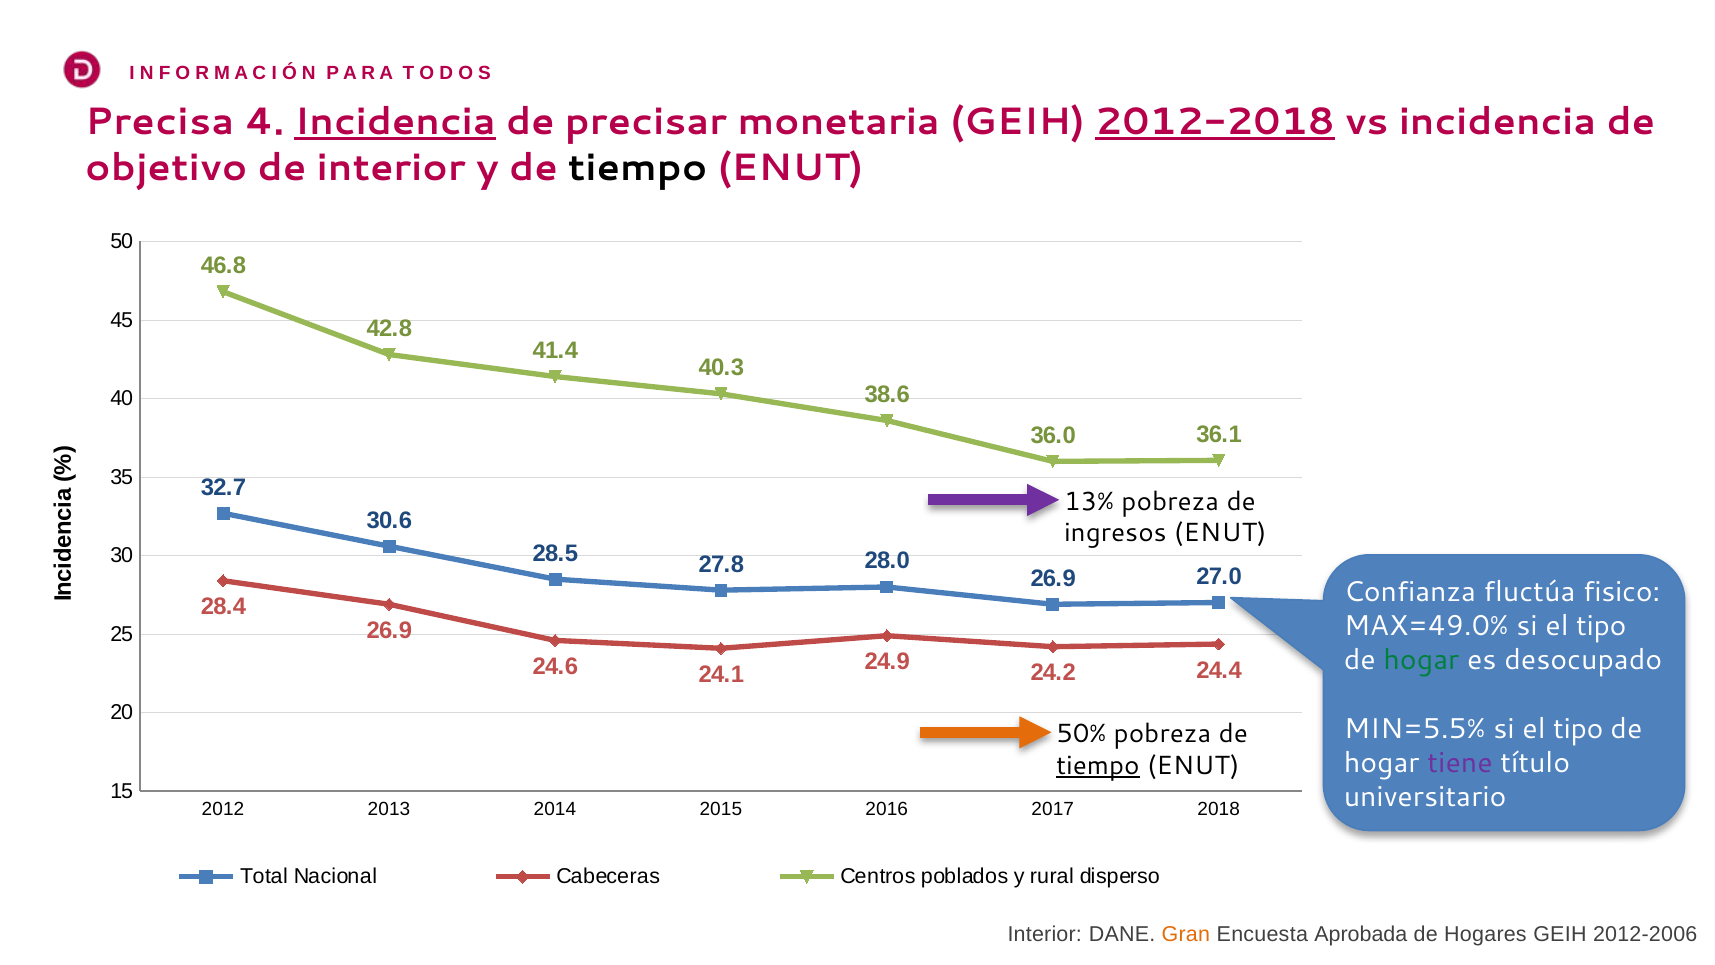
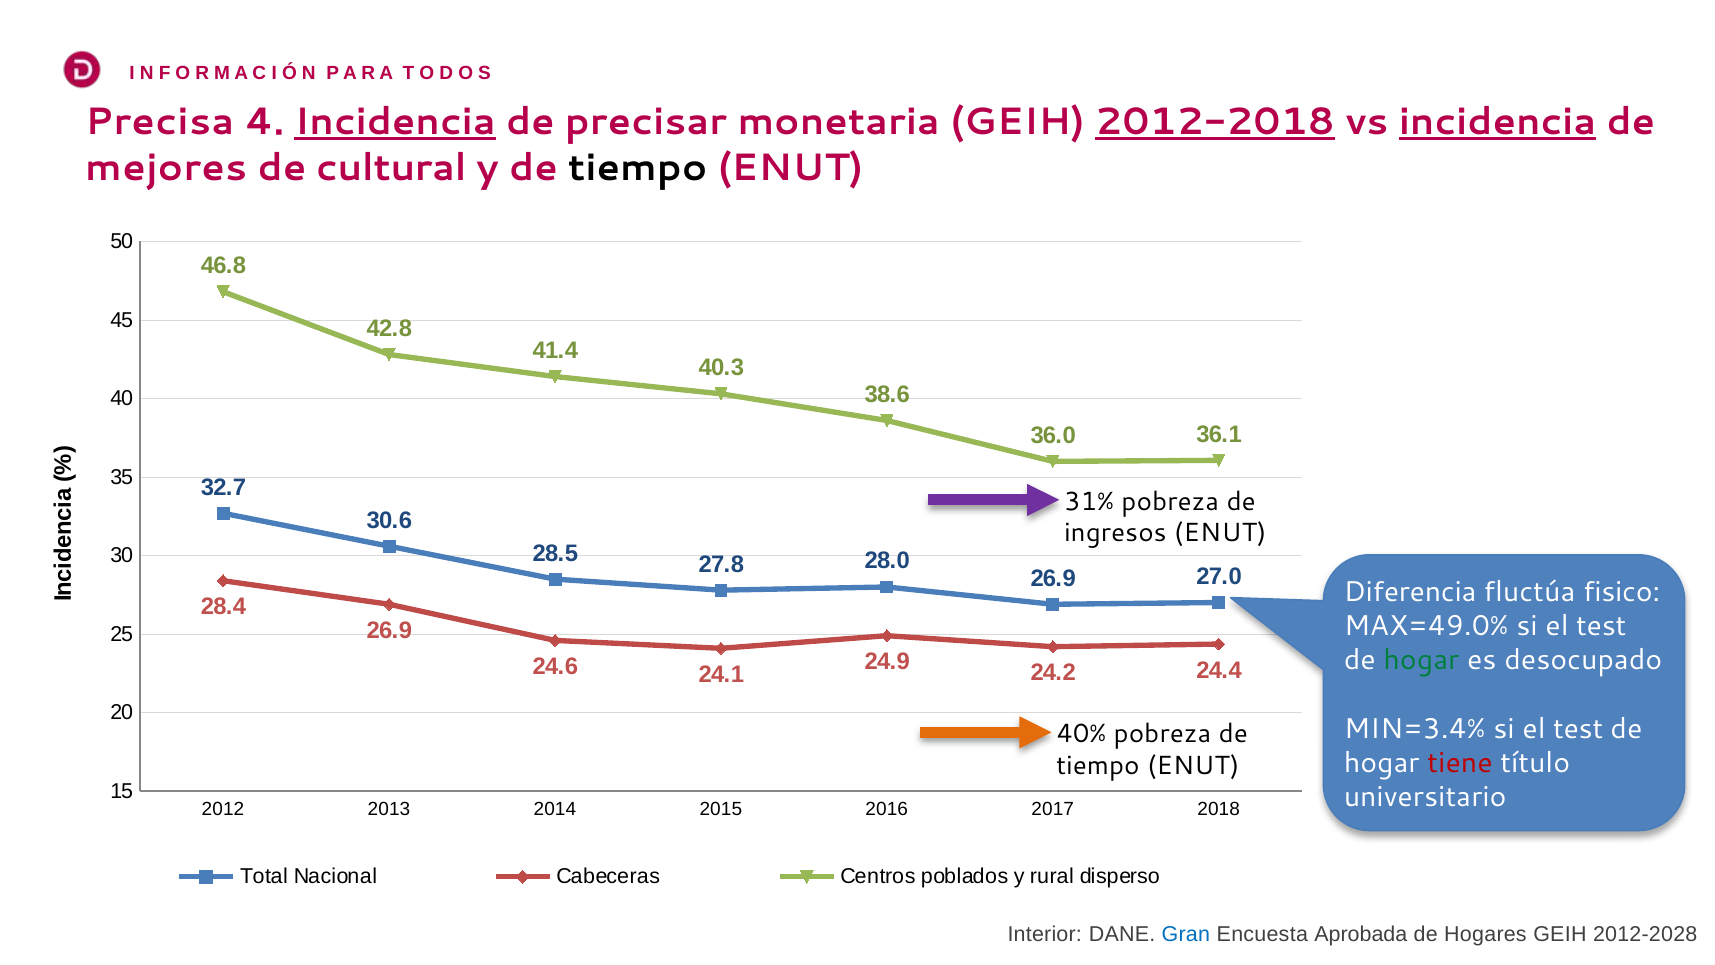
incidencia at (1498, 122) underline: none -> present
objetivo: objetivo -> mejores
de interior: interior -> cultural
13%: 13% -> 31%
Confianza: Confianza -> Diferencia
MAX=49.0% si el tipo: tipo -> test
MIN=5.5%: MIN=5.5% -> MIN=3.4%
tipo at (1578, 729): tipo -> test
50%: 50% -> 40%
tiene colour: purple -> red
tiempo at (1098, 765) underline: present -> none
Gran colour: orange -> blue
2012-2006: 2012-2006 -> 2012-2028
